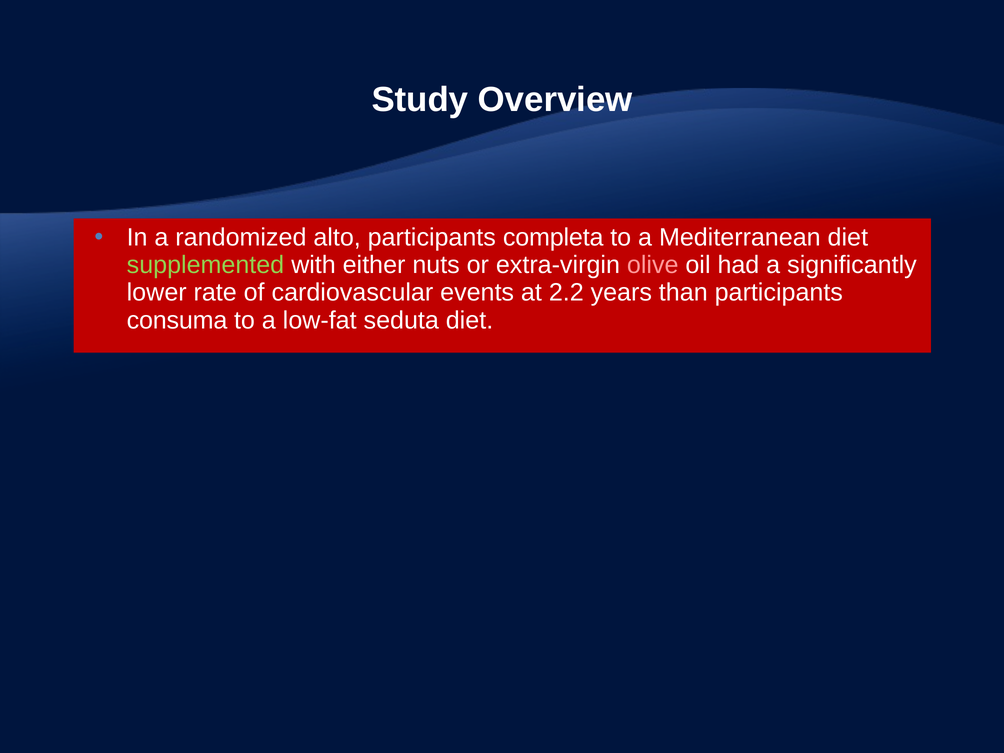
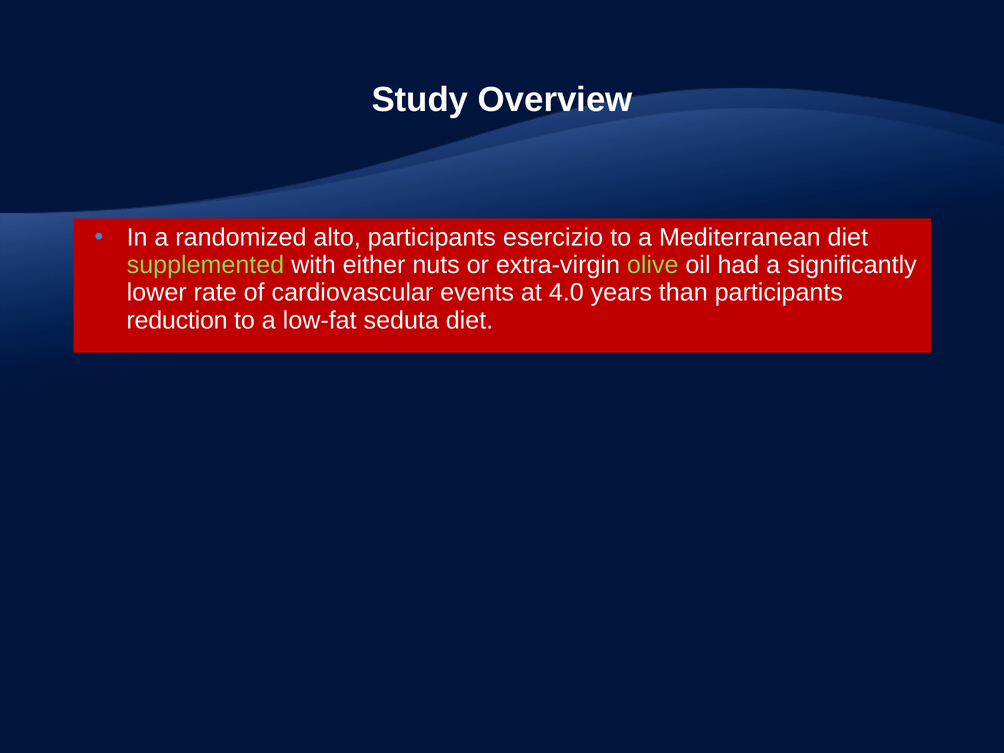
completa: completa -> esercizio
olive colour: pink -> light green
2.2: 2.2 -> 4.0
consuma: consuma -> reduction
